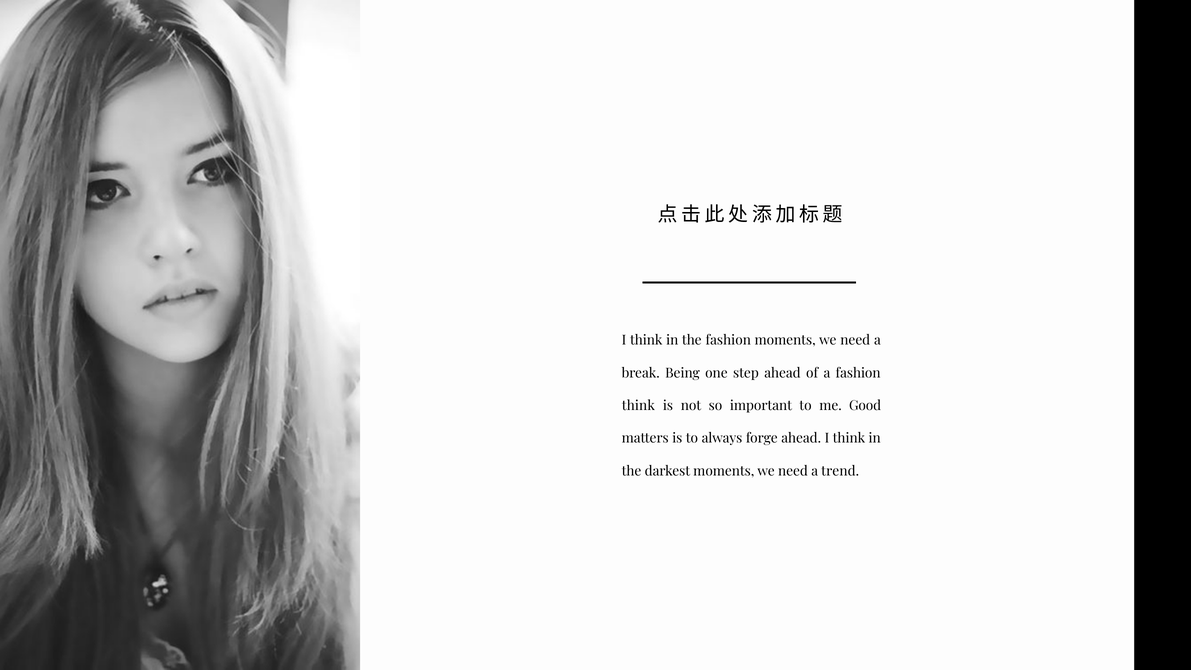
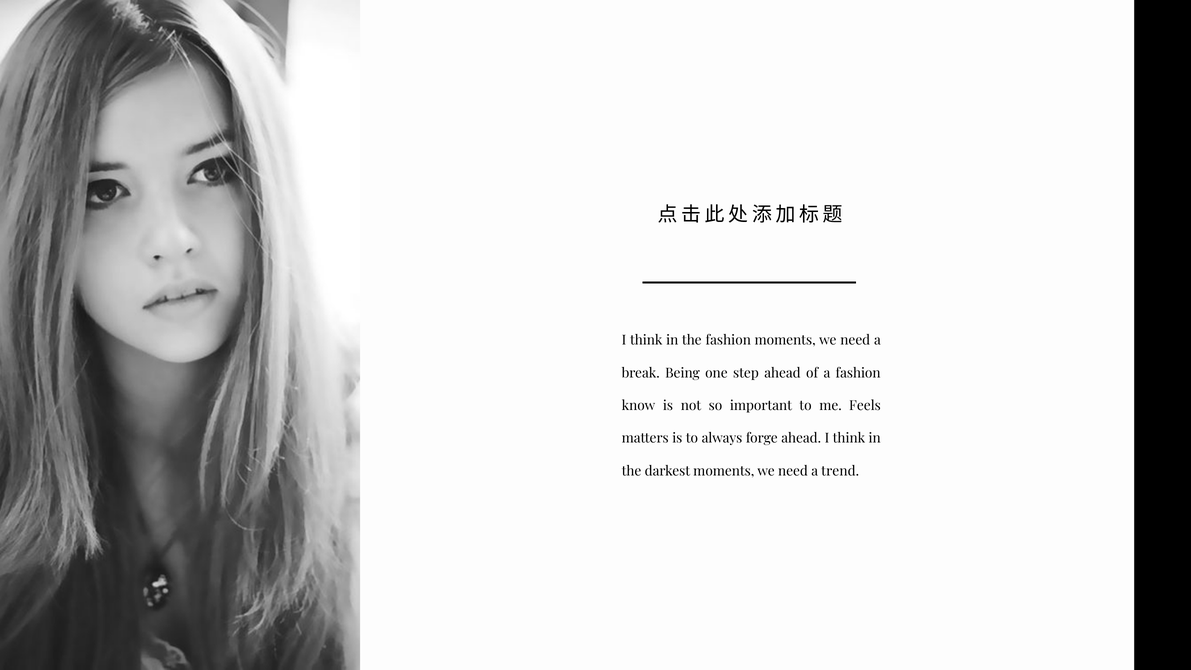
think at (638, 406): think -> know
Good: Good -> Feels
